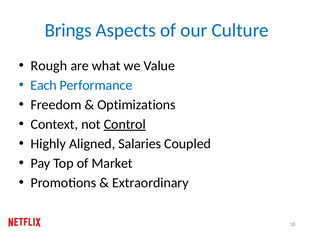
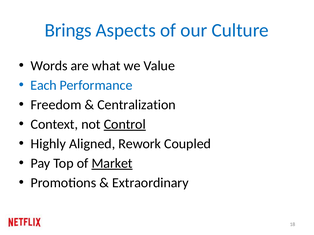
Rough: Rough -> Words
Optimizations: Optimizations -> Centralization
Salaries: Salaries -> Rework
Market underline: none -> present
